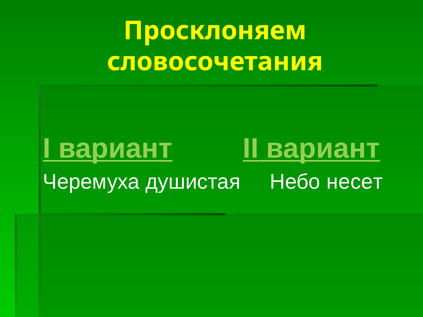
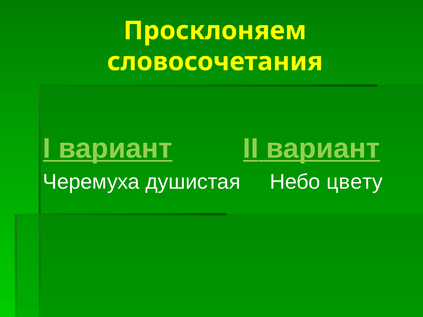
несет: несет -> цвету
